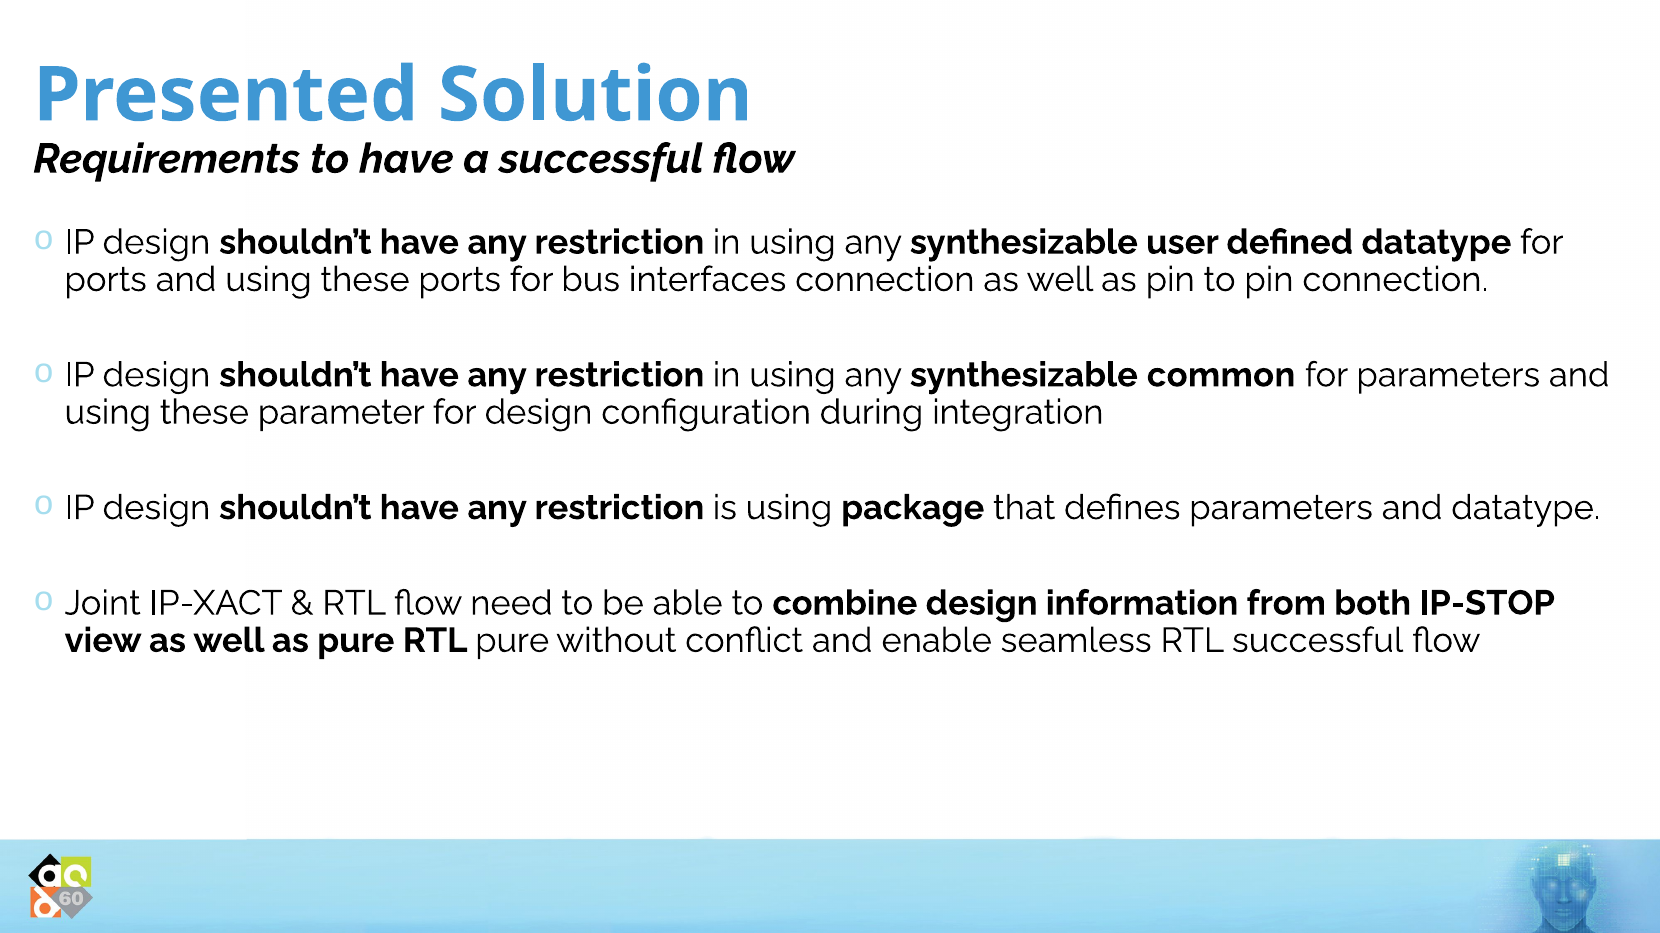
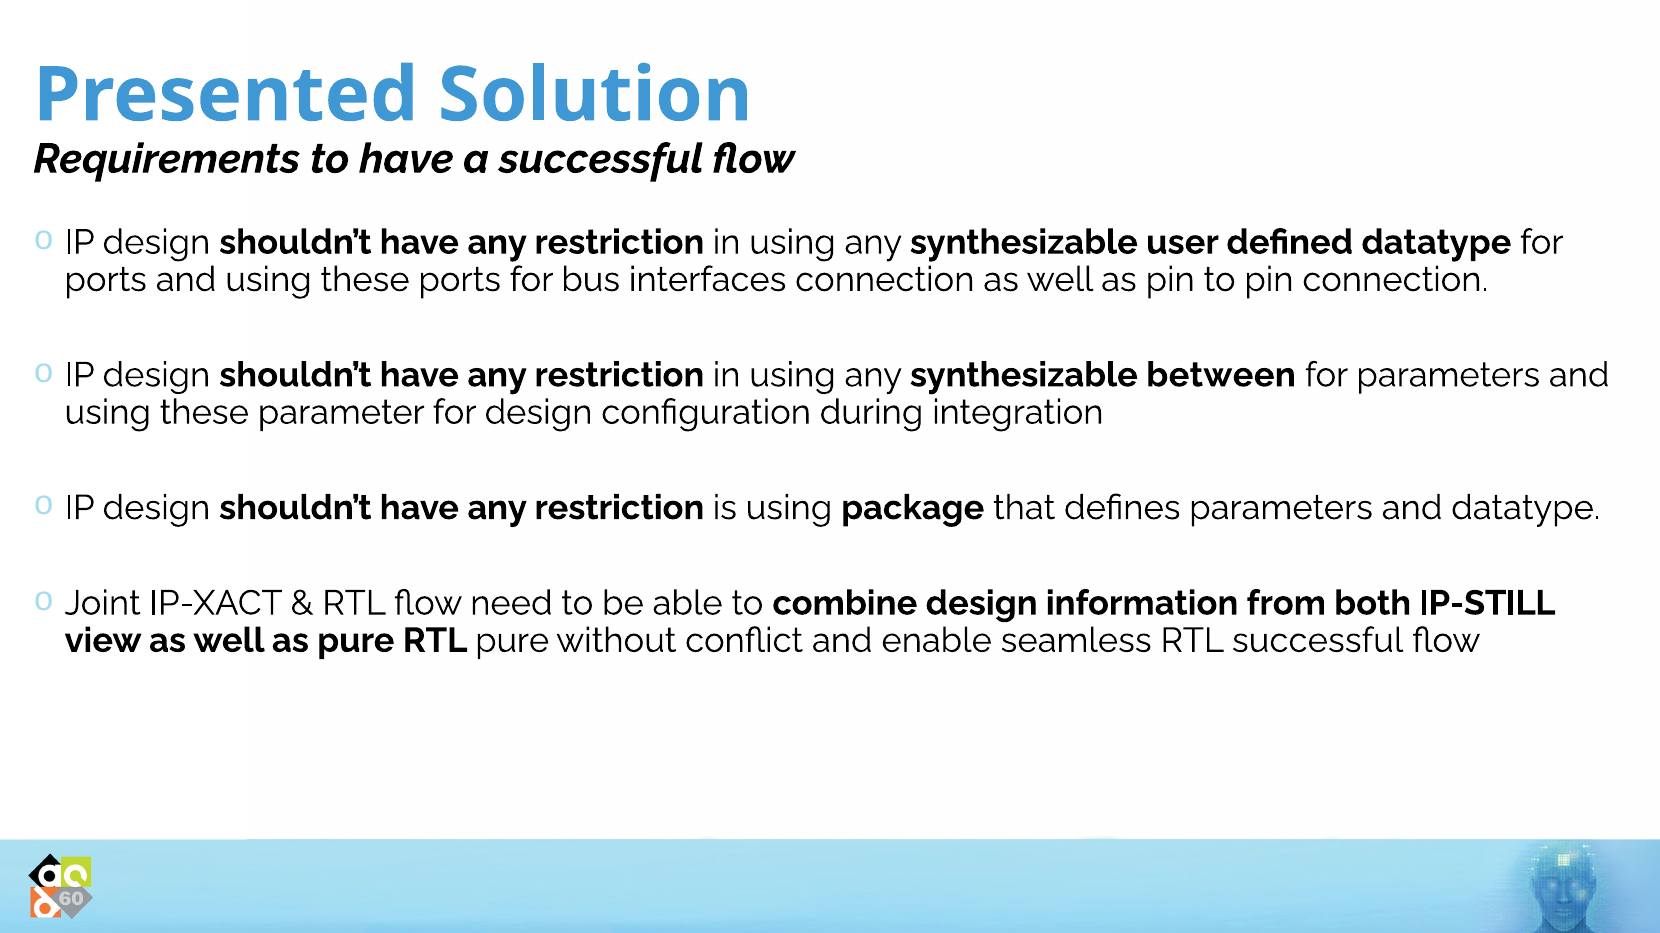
common: common -> between
IP-STOP: IP-STOP -> IP-STILL
